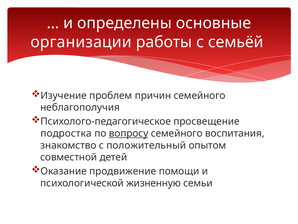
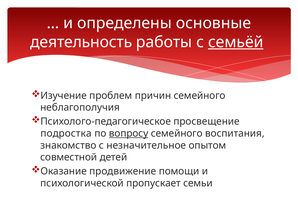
организации: организации -> деятельность
семьёй underline: none -> present
положительный: положительный -> незначительное
жизненную: жизненную -> пропускает
